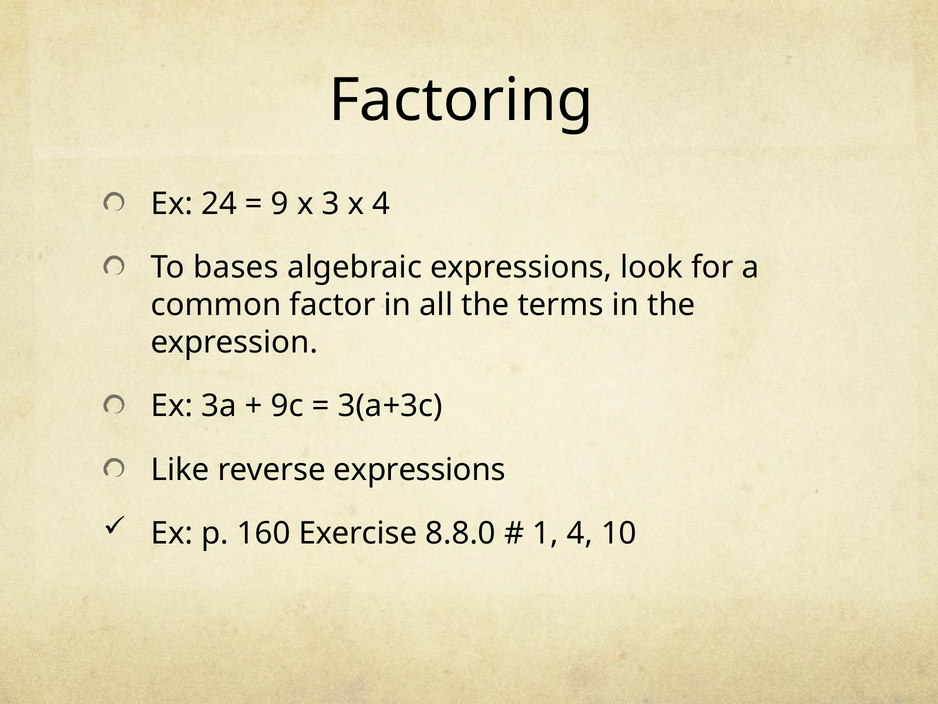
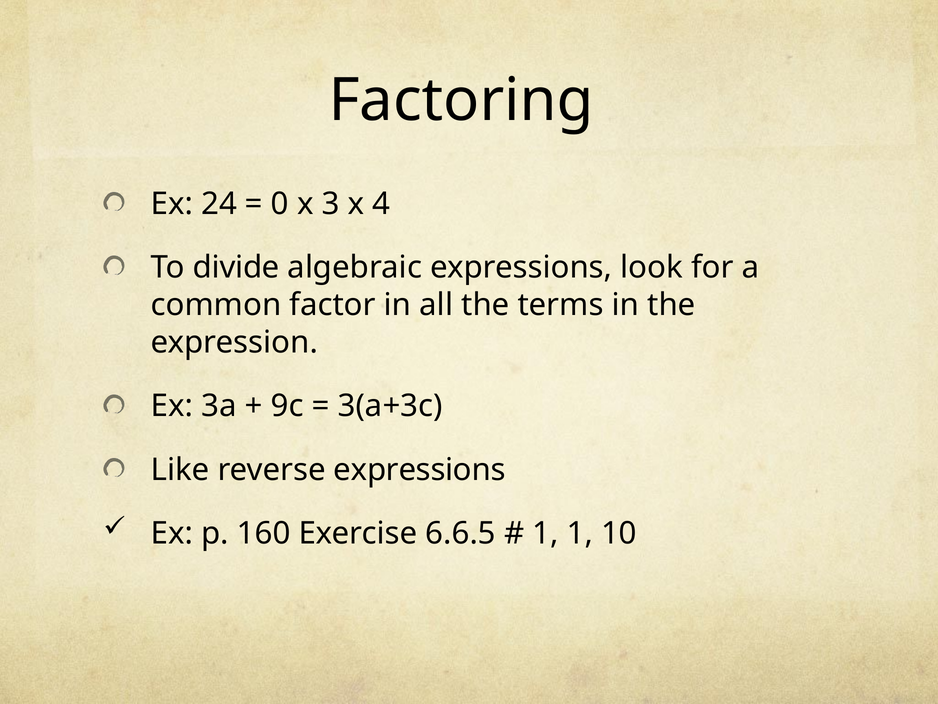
9: 9 -> 0
bases: bases -> divide
8.8.0: 8.8.0 -> 6.6.5
1 4: 4 -> 1
